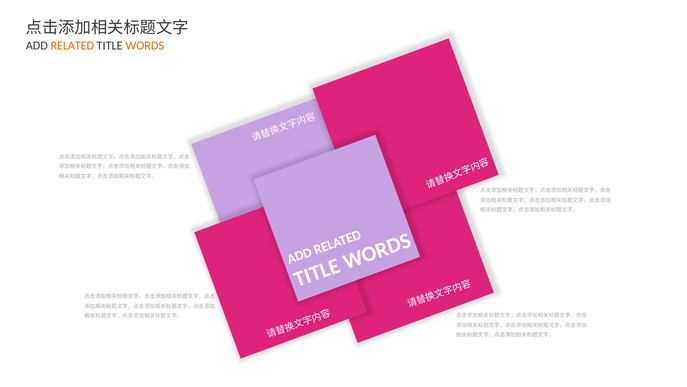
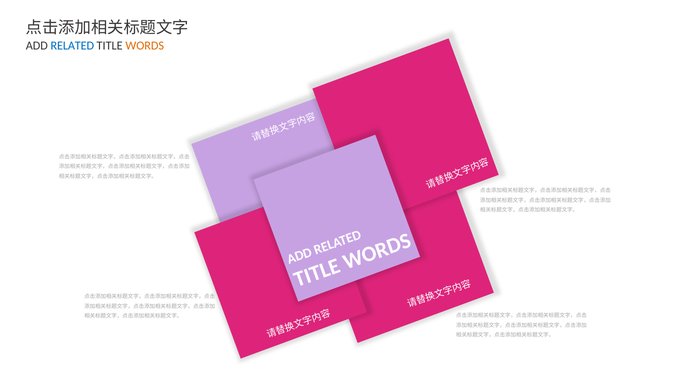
RELATED colour: orange -> blue
